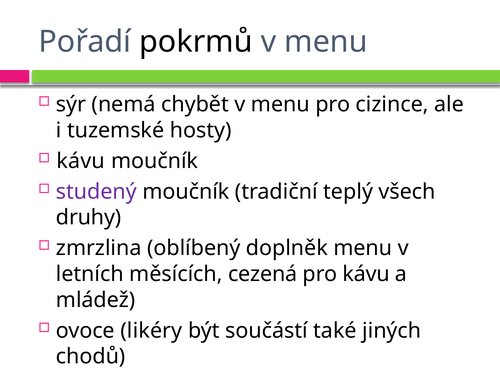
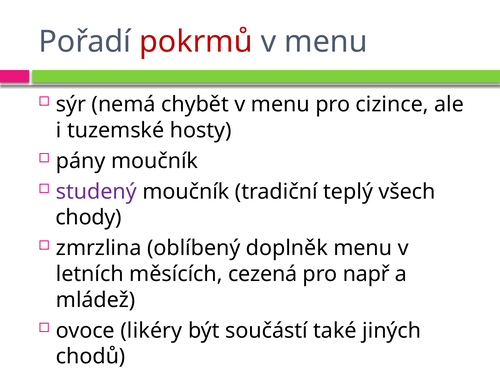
pokrmů colour: black -> red
kávu at (81, 161): kávu -> pány
druhy: druhy -> chody
pro kávu: kávu -> např
